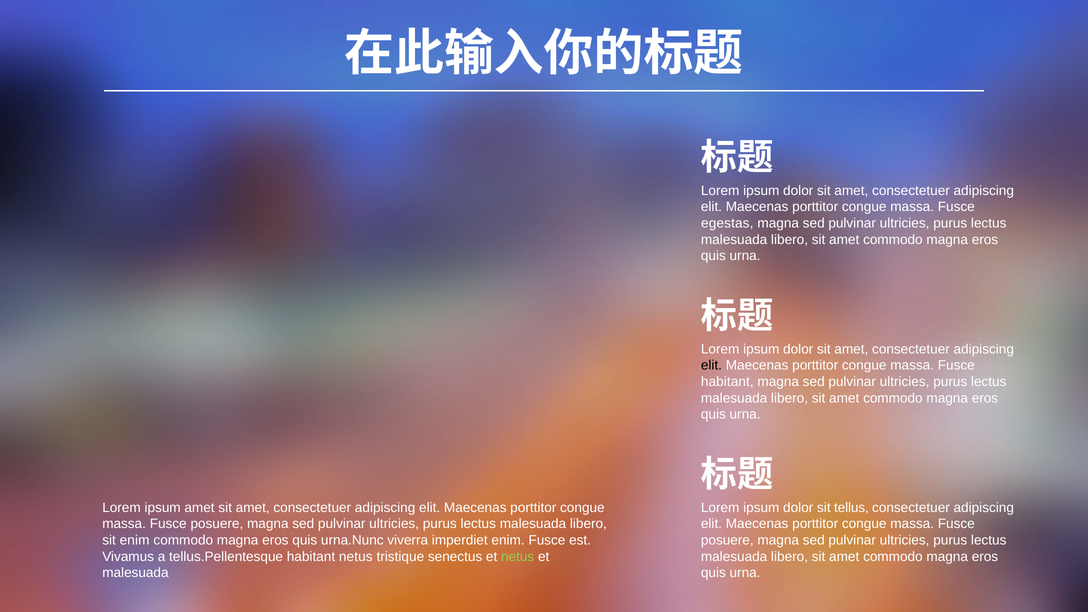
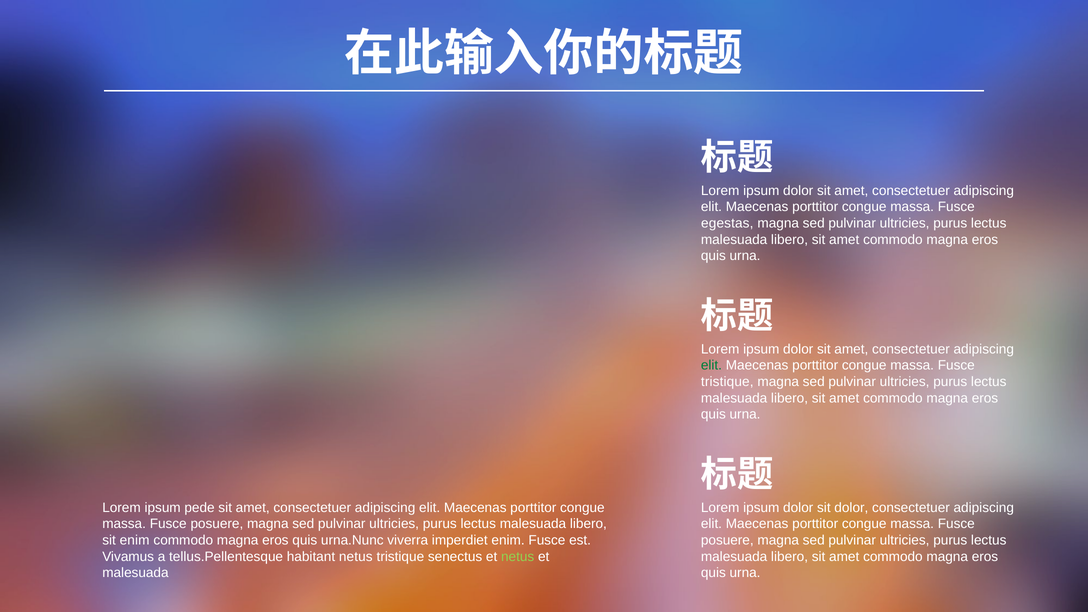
elit at (711, 365) colour: black -> green
habitant at (727, 382): habitant -> tristique
ipsum amet: amet -> pede
sit tellus: tellus -> dolor
